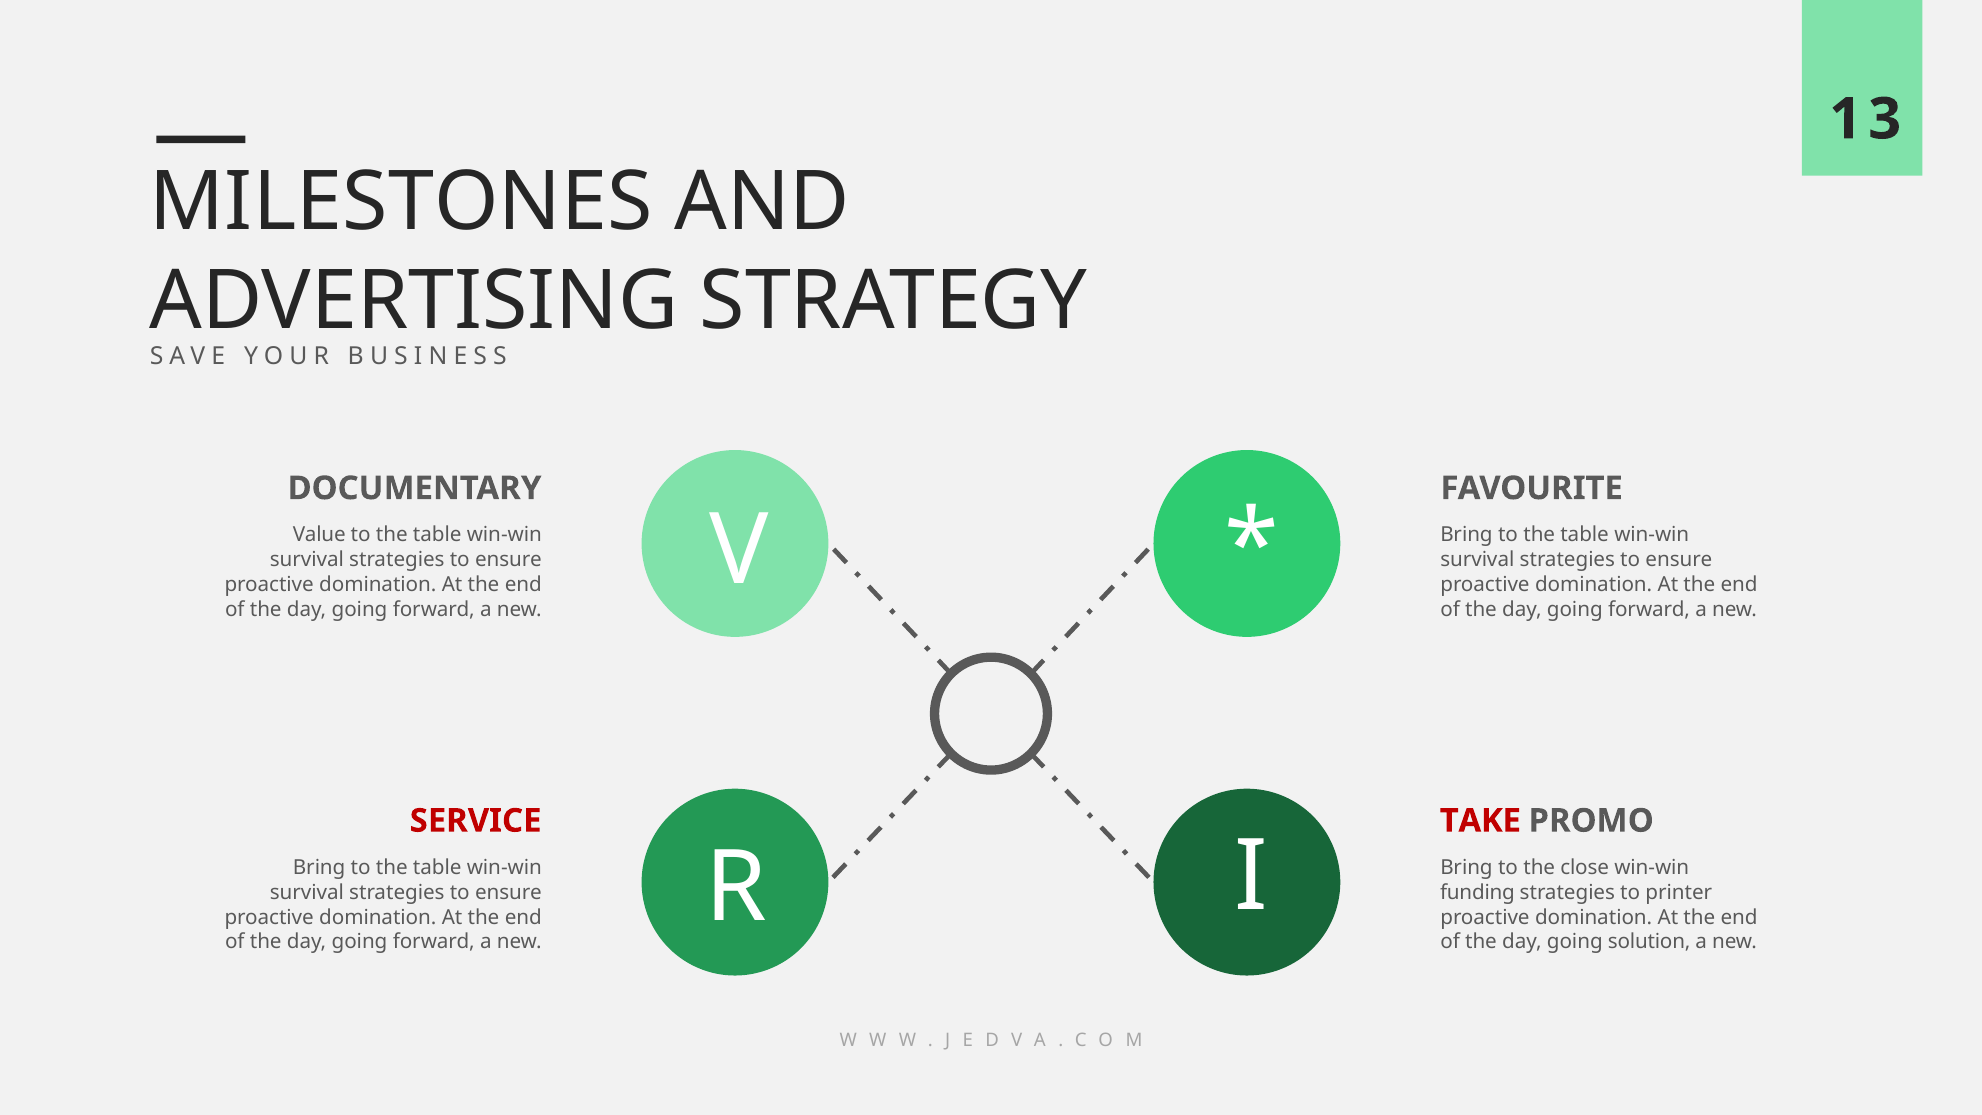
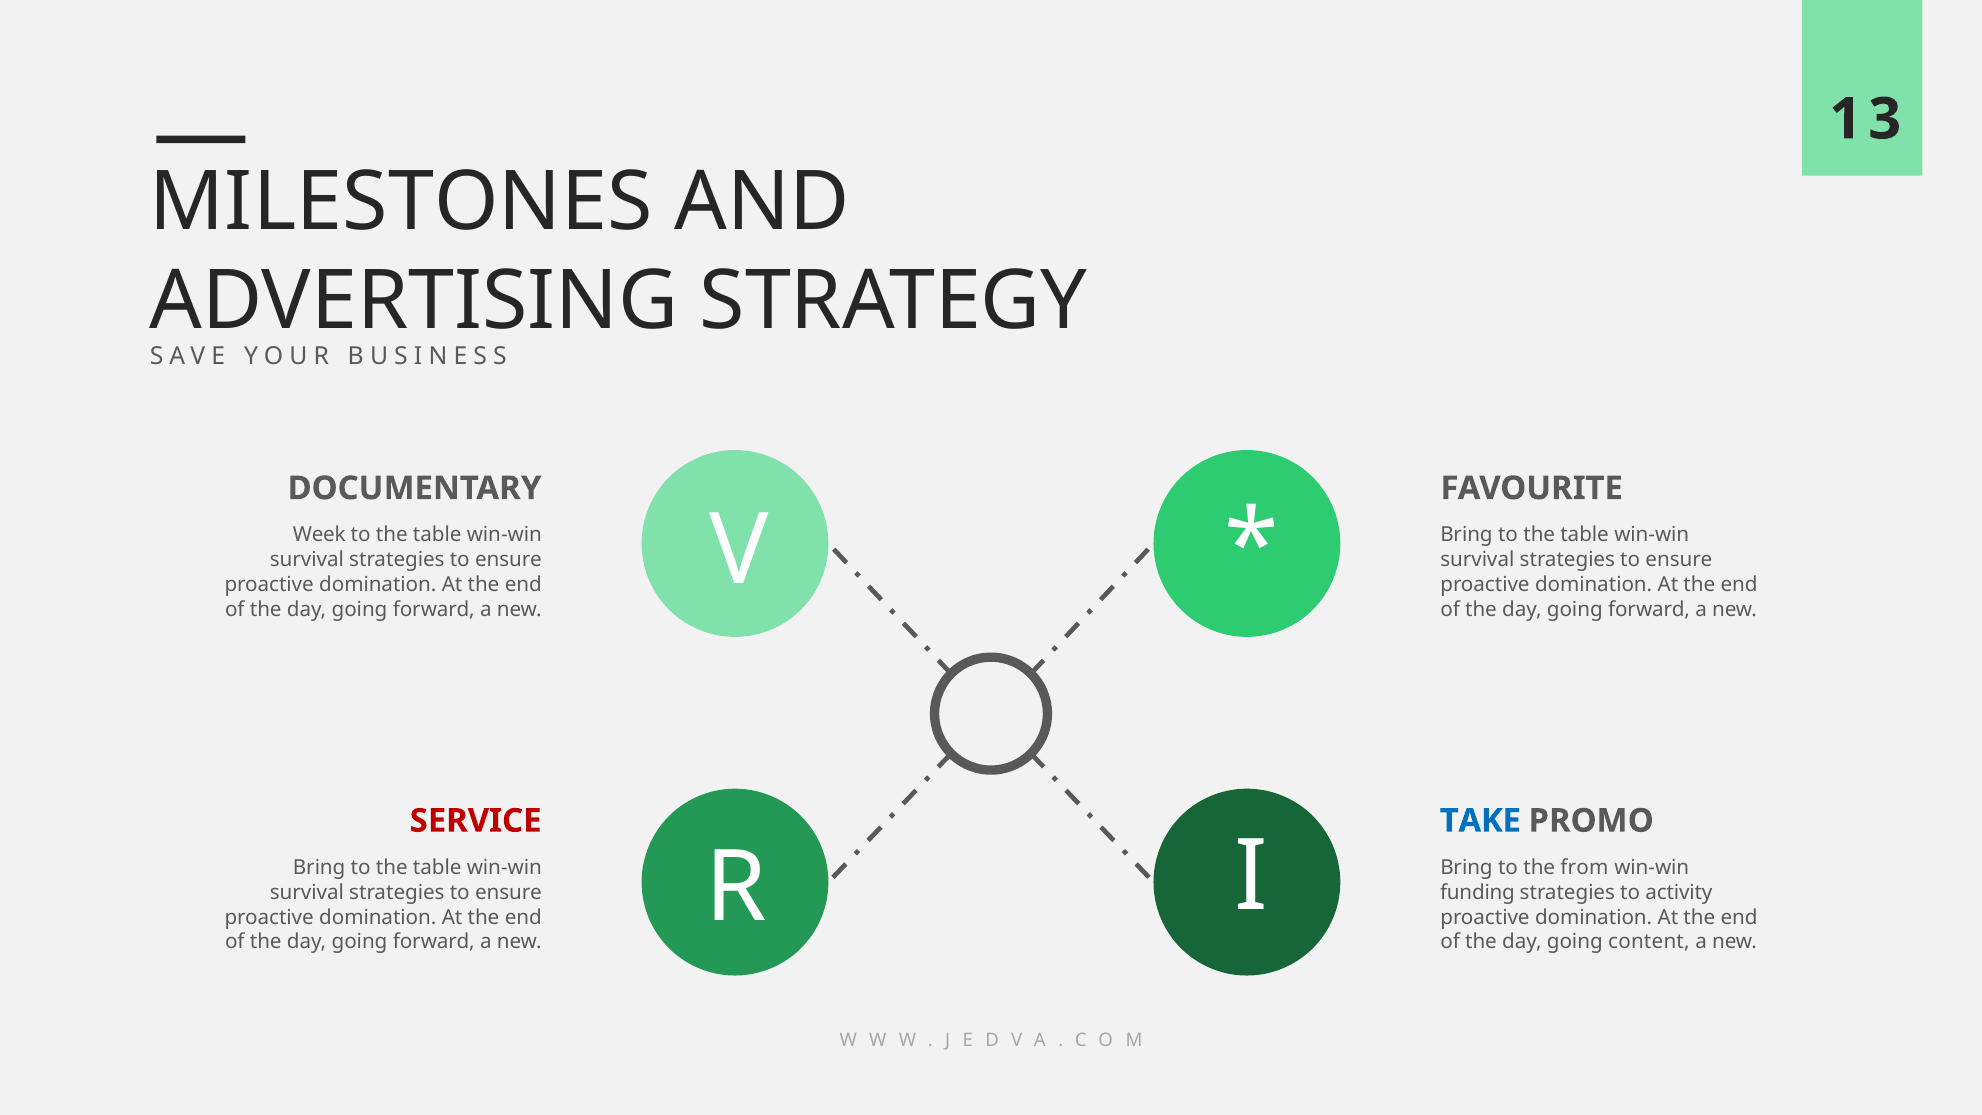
Value: Value -> Week
TAKE colour: red -> blue
close: close -> from
printer: printer -> activity
solution: solution -> content
